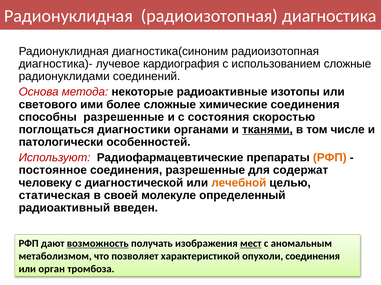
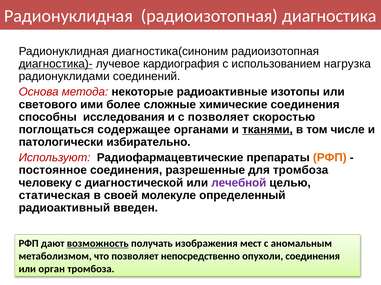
диагностика)- underline: none -> present
использованием сложные: сложные -> нагрузка
способны разрешенные: разрешенные -> исследования
с состояния: состояния -> позволяет
диагностики: диагностики -> содержащее
особенностей: особенностей -> избирательно
для содержат: содержат -> тромбоза
лечебной colour: orange -> purple
мест underline: present -> none
характеристикой: характеристикой -> непосредственно
